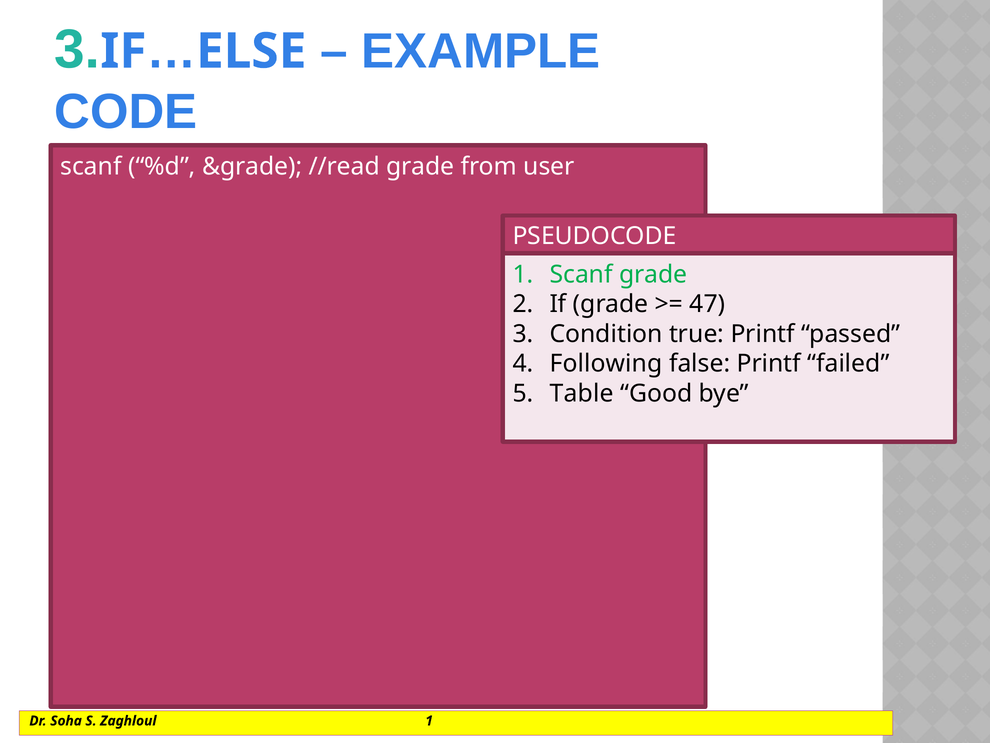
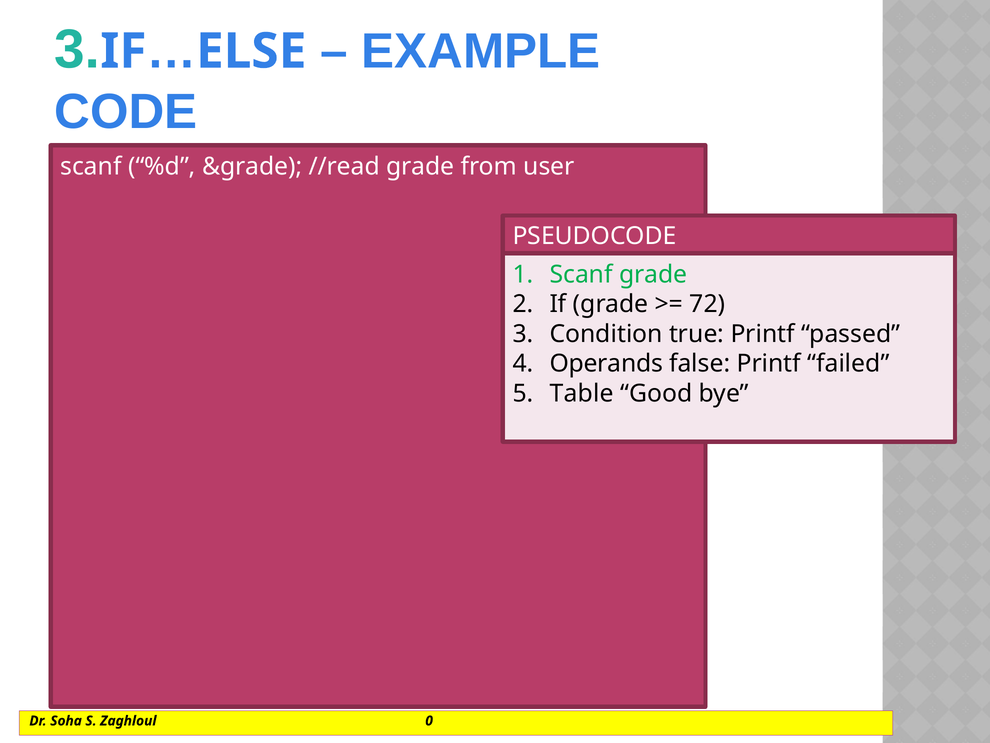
47: 47 -> 72
Following: Following -> Operands
Zaghloul 1: 1 -> 0
